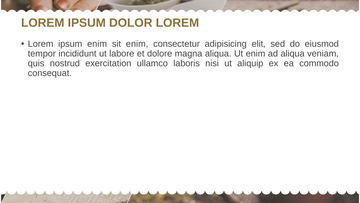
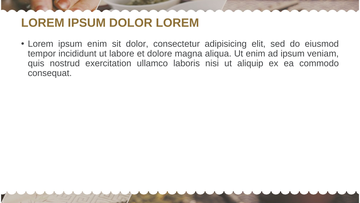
sit enim: enim -> dolor
ad aliqua: aliqua -> ipsum
